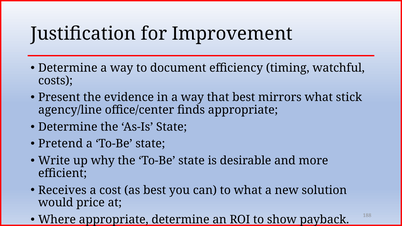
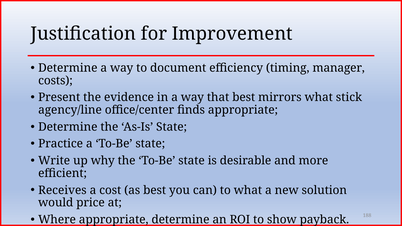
watchful: watchful -> manager
Pretend: Pretend -> Practice
